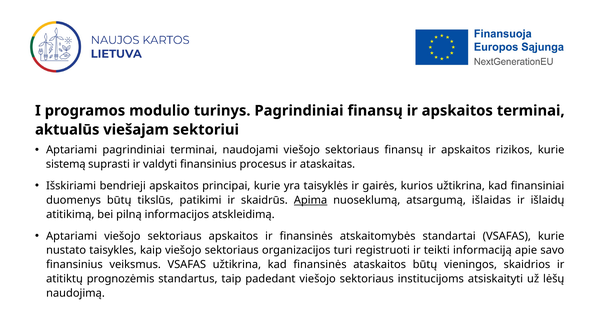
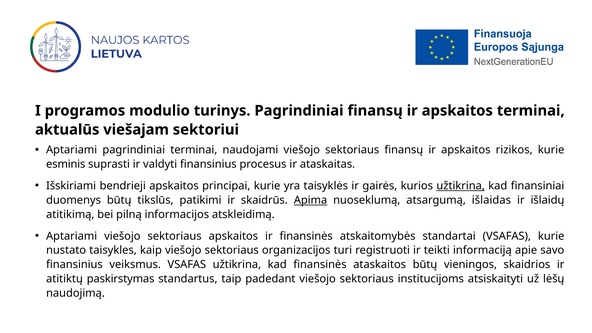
sistemą: sistemą -> esminis
užtikrina at (461, 186) underline: none -> present
prognozėmis: prognozėmis -> paskirstymas
